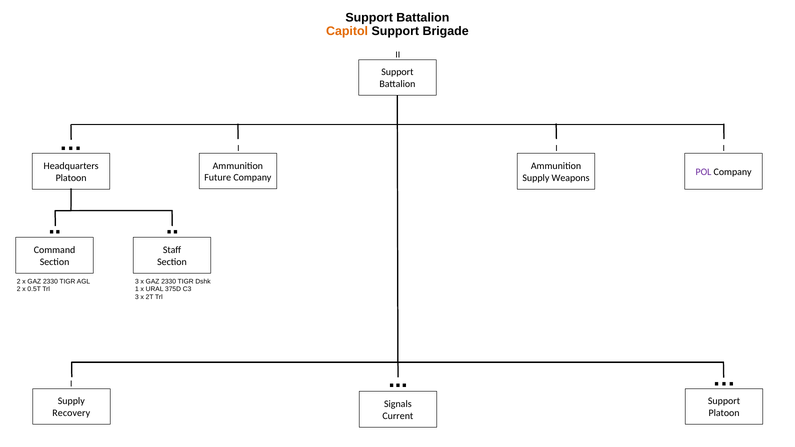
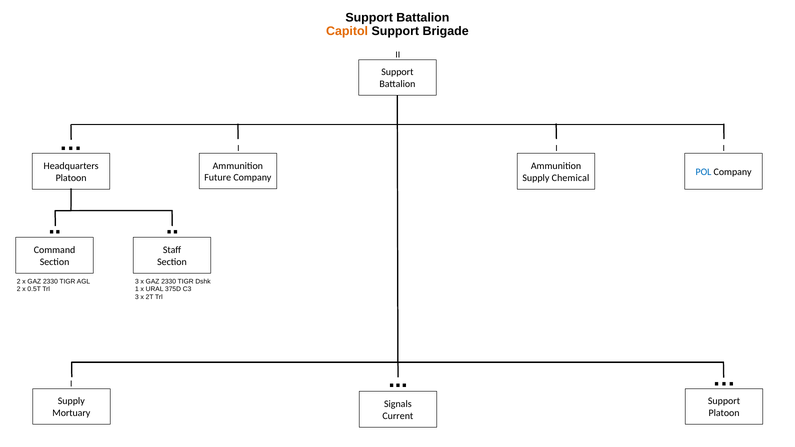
POL colour: purple -> blue
Weapons: Weapons -> Chemical
Recovery: Recovery -> Mortuary
